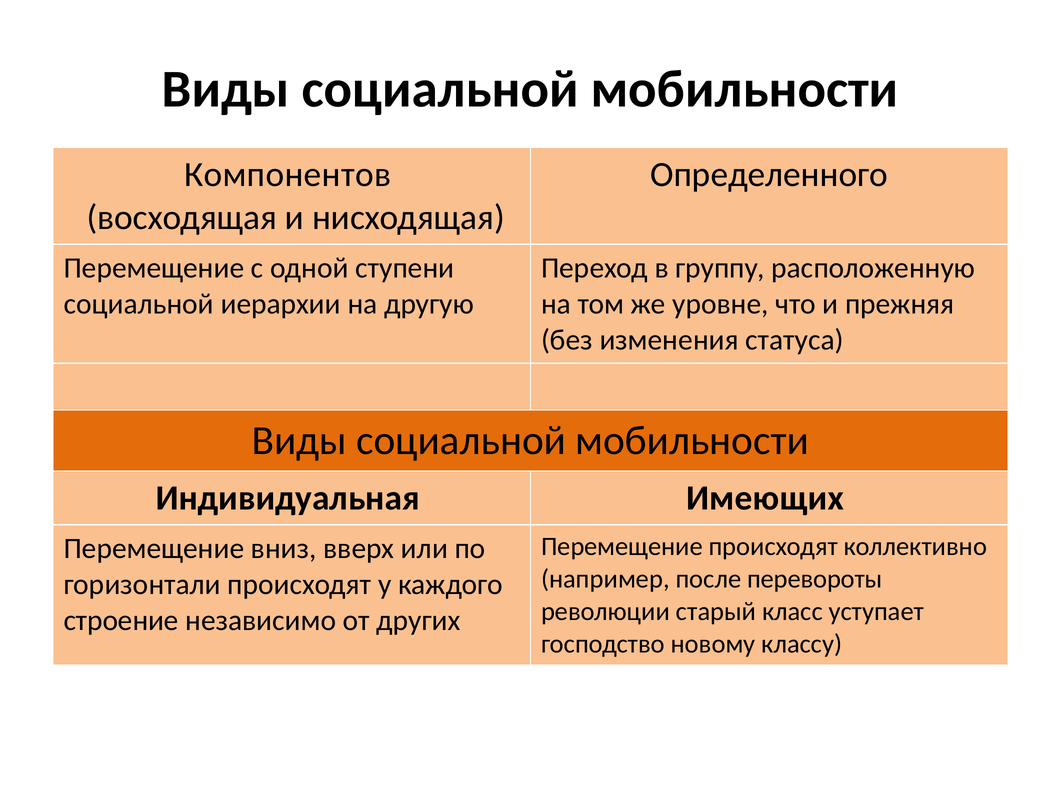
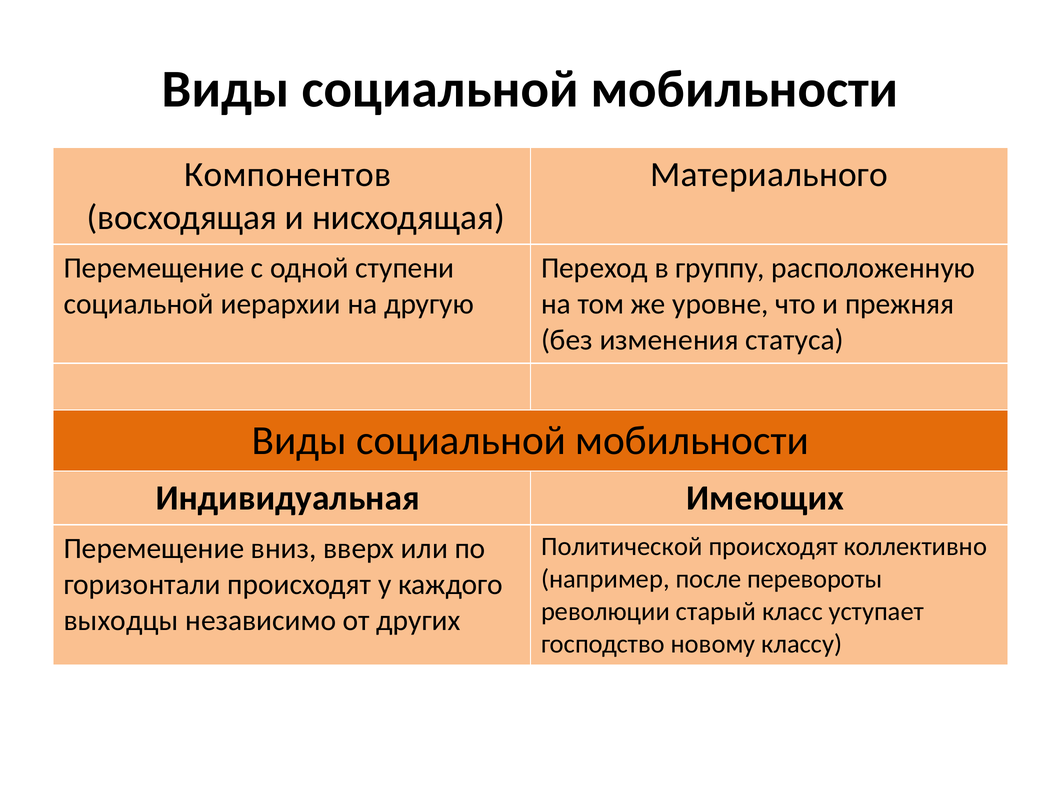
Определенного: Определенного -> Материального
Перемещение at (622, 546): Перемещение -> Политической
строение: строение -> выходцы
